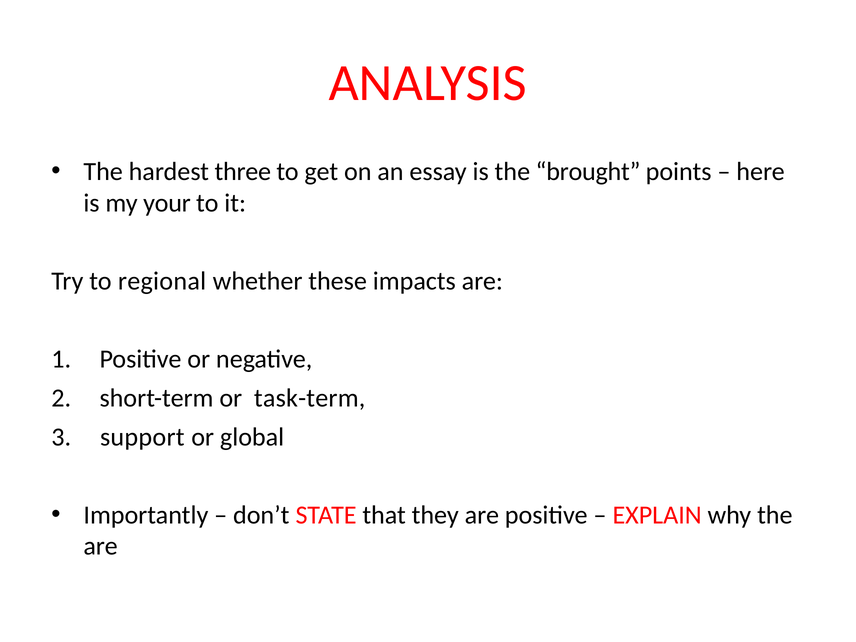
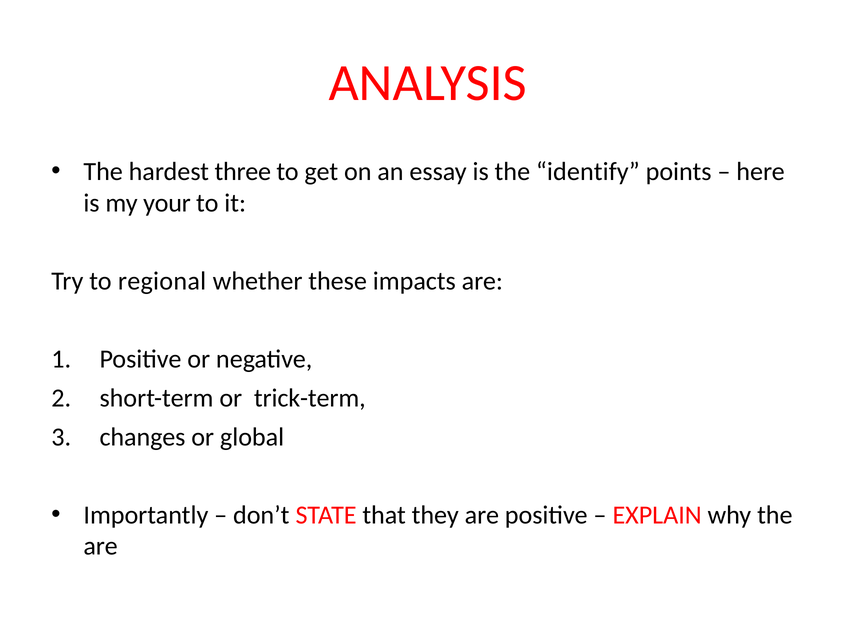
brought: brought -> identify
task-term: task-term -> trick-term
support: support -> changes
